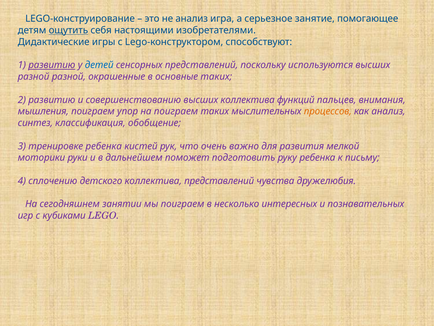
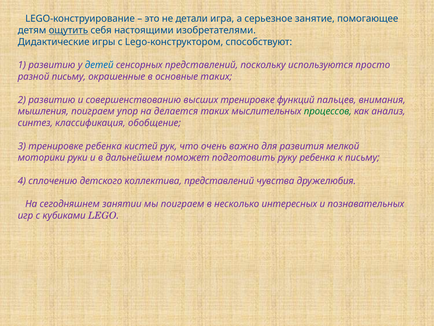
не анализ: анализ -> детали
развитию at (52, 65) underline: present -> none
используются высших: высших -> просто
разной разной: разной -> письму
высших коллектива: коллектива -> тренировке
на поиграем: поиграем -> делается
процессов colour: orange -> green
